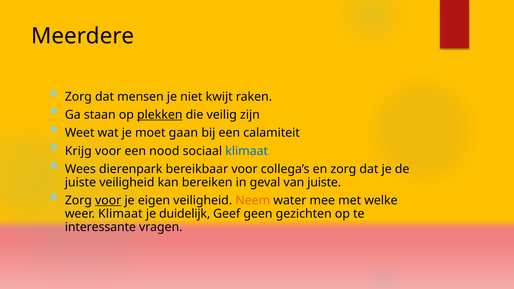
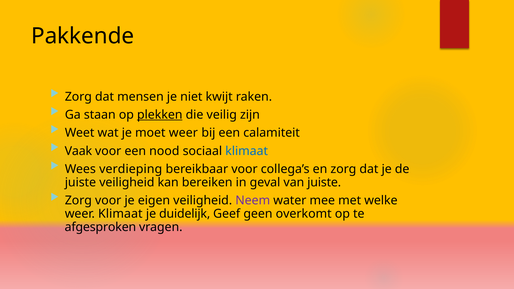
Meerdere: Meerdere -> Pakkende
moet gaan: gaan -> weer
Krijg: Krijg -> Vaak
dierenpark: dierenpark -> verdieping
voor at (108, 201) underline: present -> none
Neem colour: orange -> purple
gezichten: gezichten -> overkomt
interessante: interessante -> afgesproken
